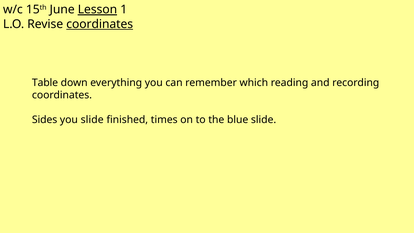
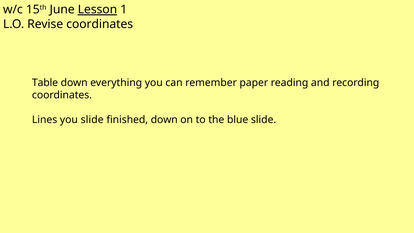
coordinates at (100, 24) underline: present -> none
which: which -> paper
Sides: Sides -> Lines
finished times: times -> down
